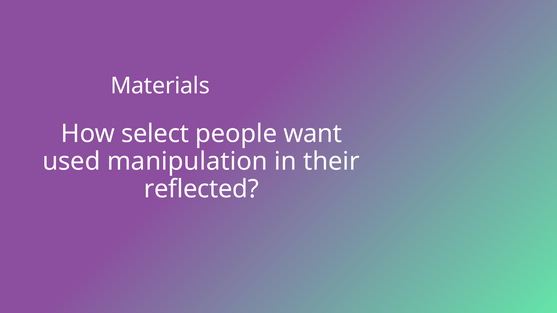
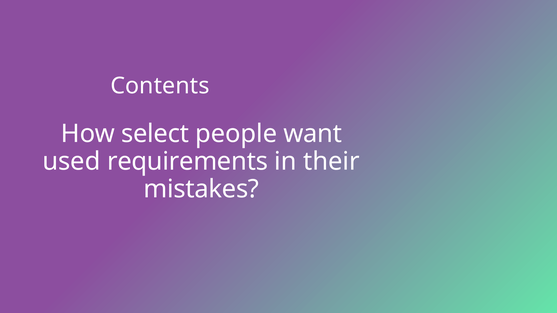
Materials: Materials -> Contents
manipulation: manipulation -> requirements
reflected: reflected -> mistakes
